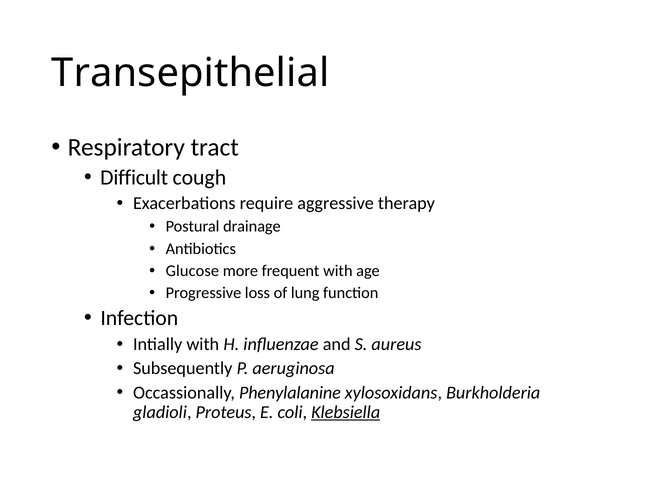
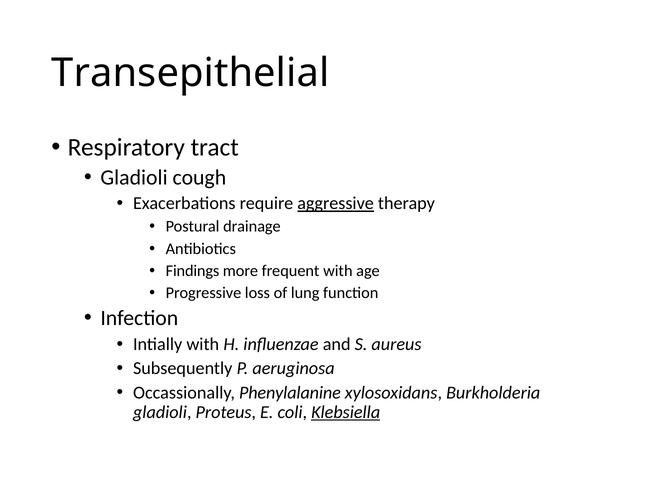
Difficult at (134, 177): Difficult -> Gladioli
aggressive underline: none -> present
Glucose: Glucose -> Findings
